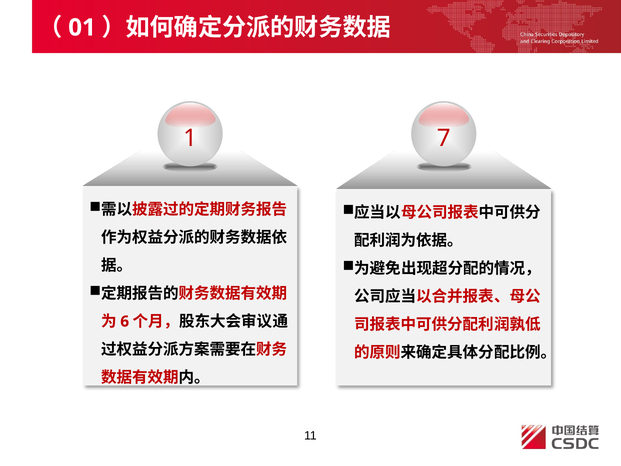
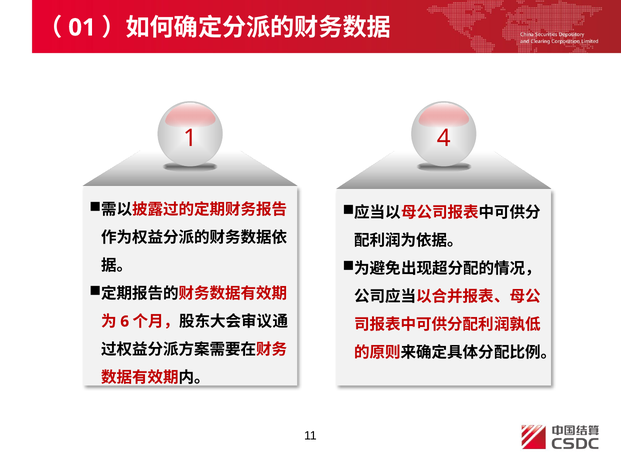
7: 7 -> 4
